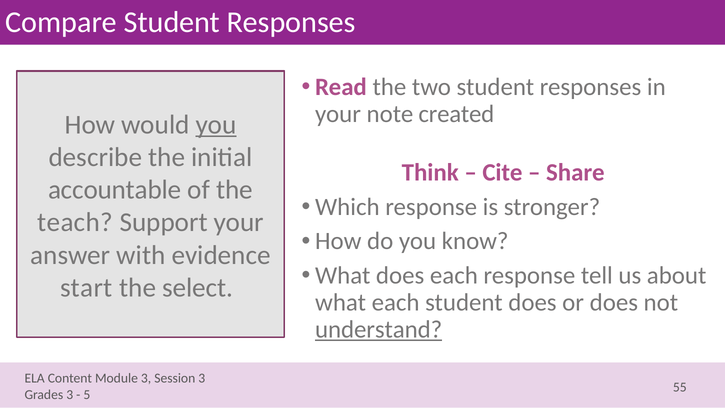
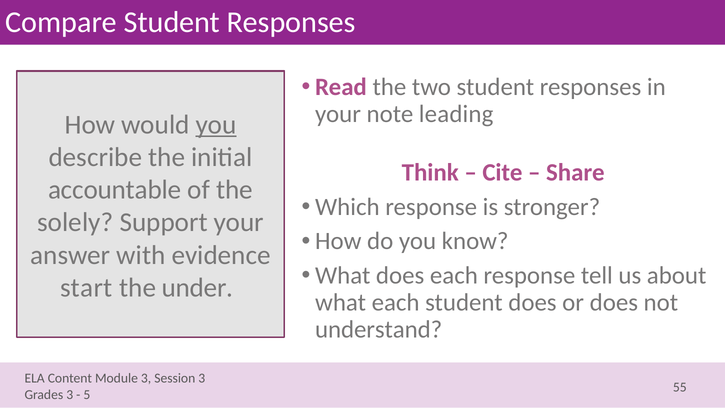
created: created -> leading
teach: teach -> solely
select: select -> under
understand underline: present -> none
